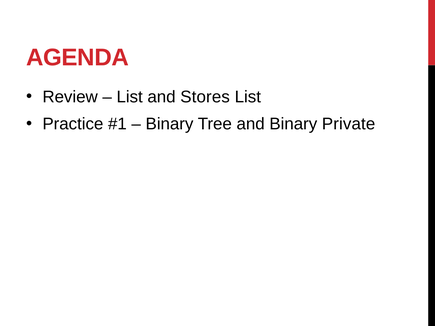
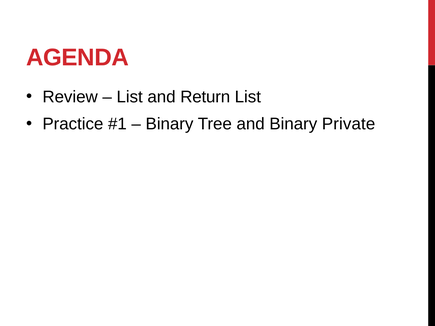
Stores: Stores -> Return
